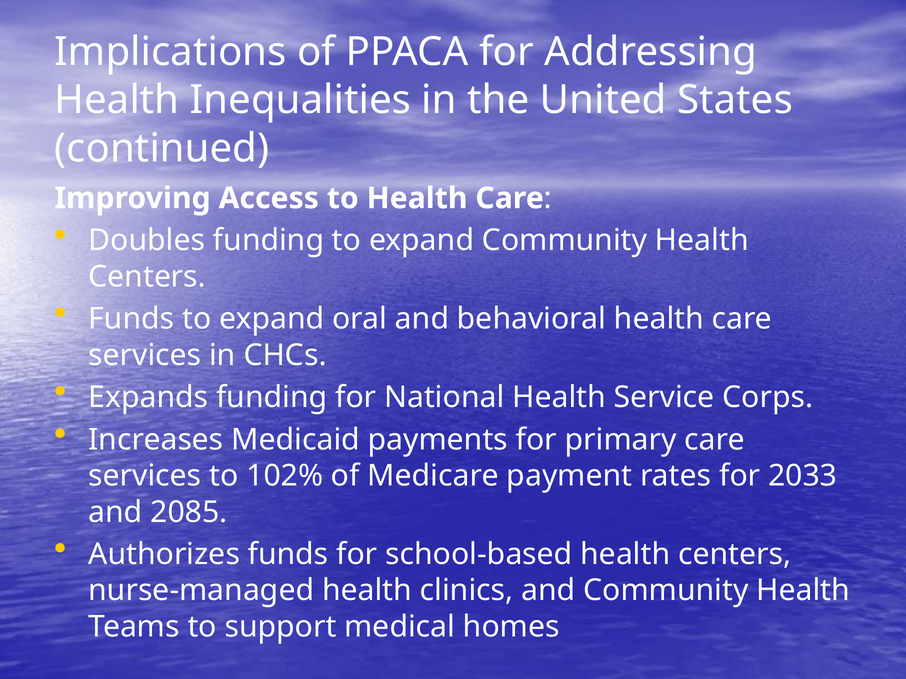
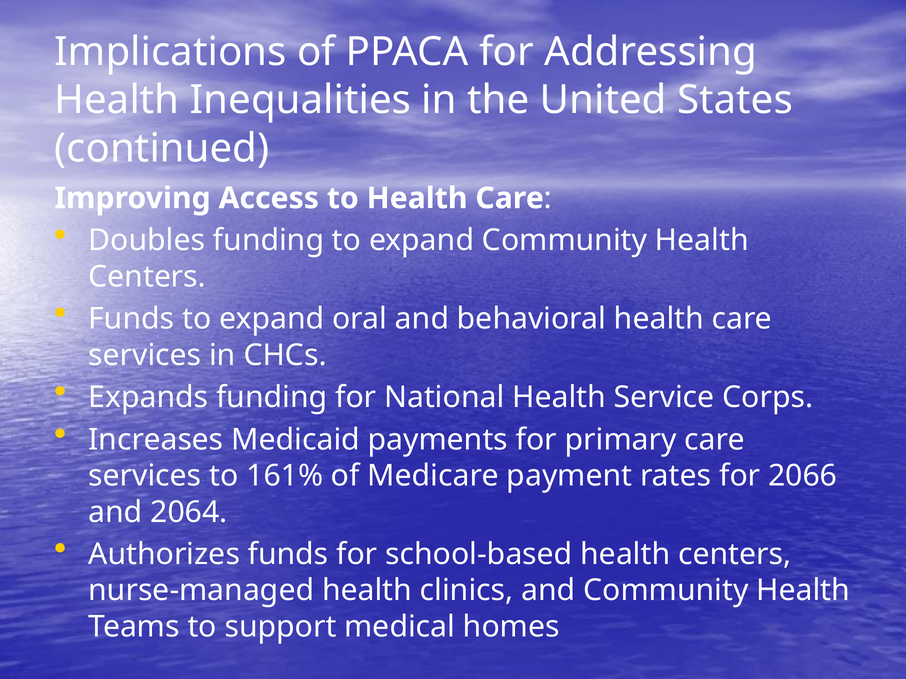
102%: 102% -> 161%
2033: 2033 -> 2066
2085: 2085 -> 2064
